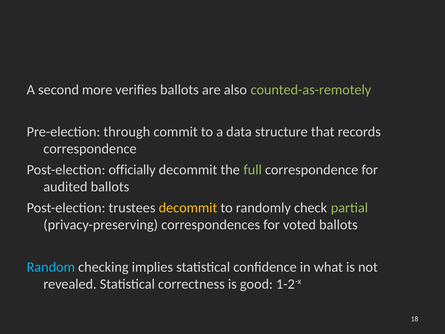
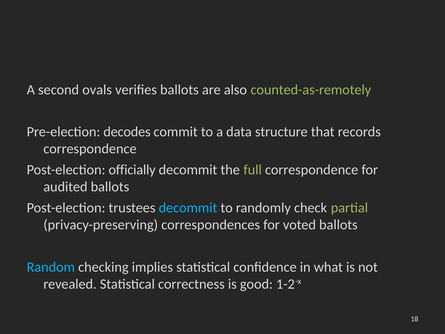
more: more -> ovals
through: through -> decodes
decommit at (188, 208) colour: yellow -> light blue
